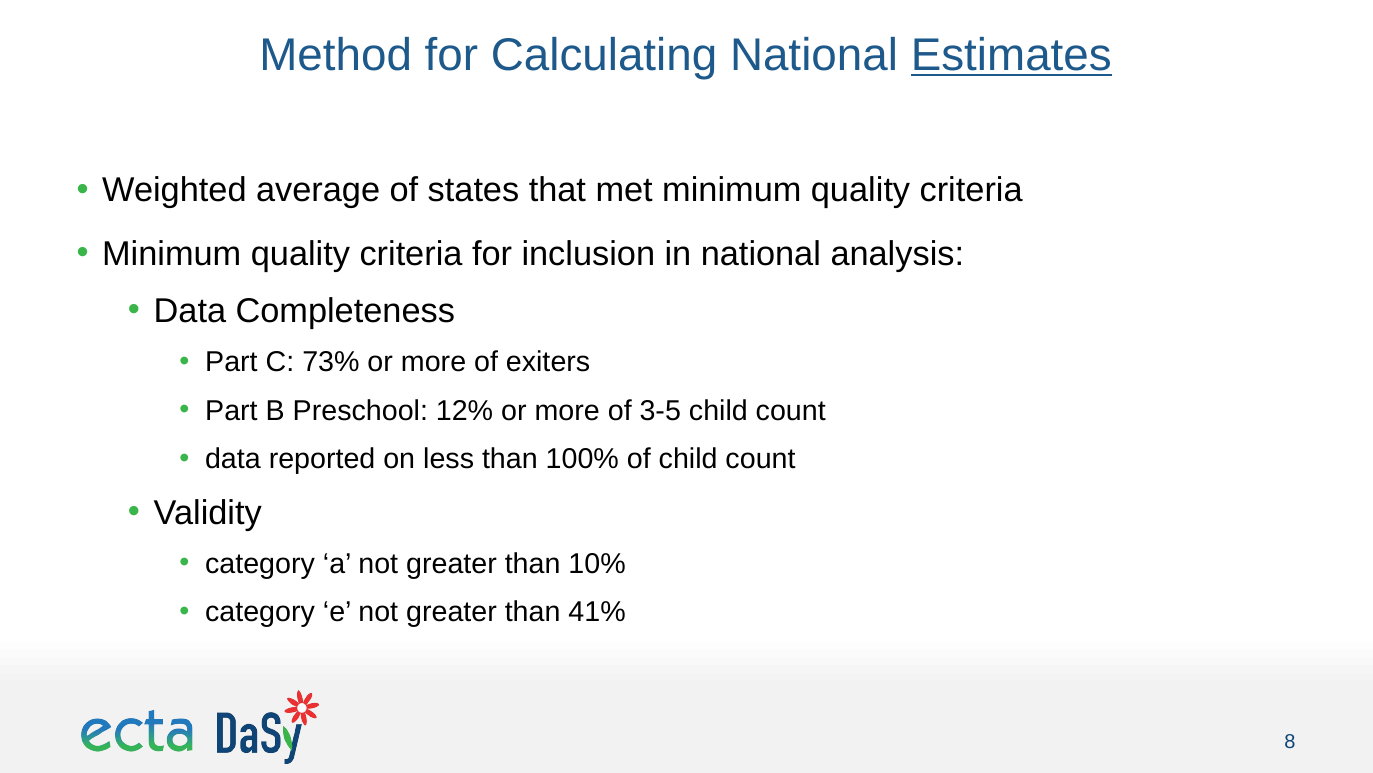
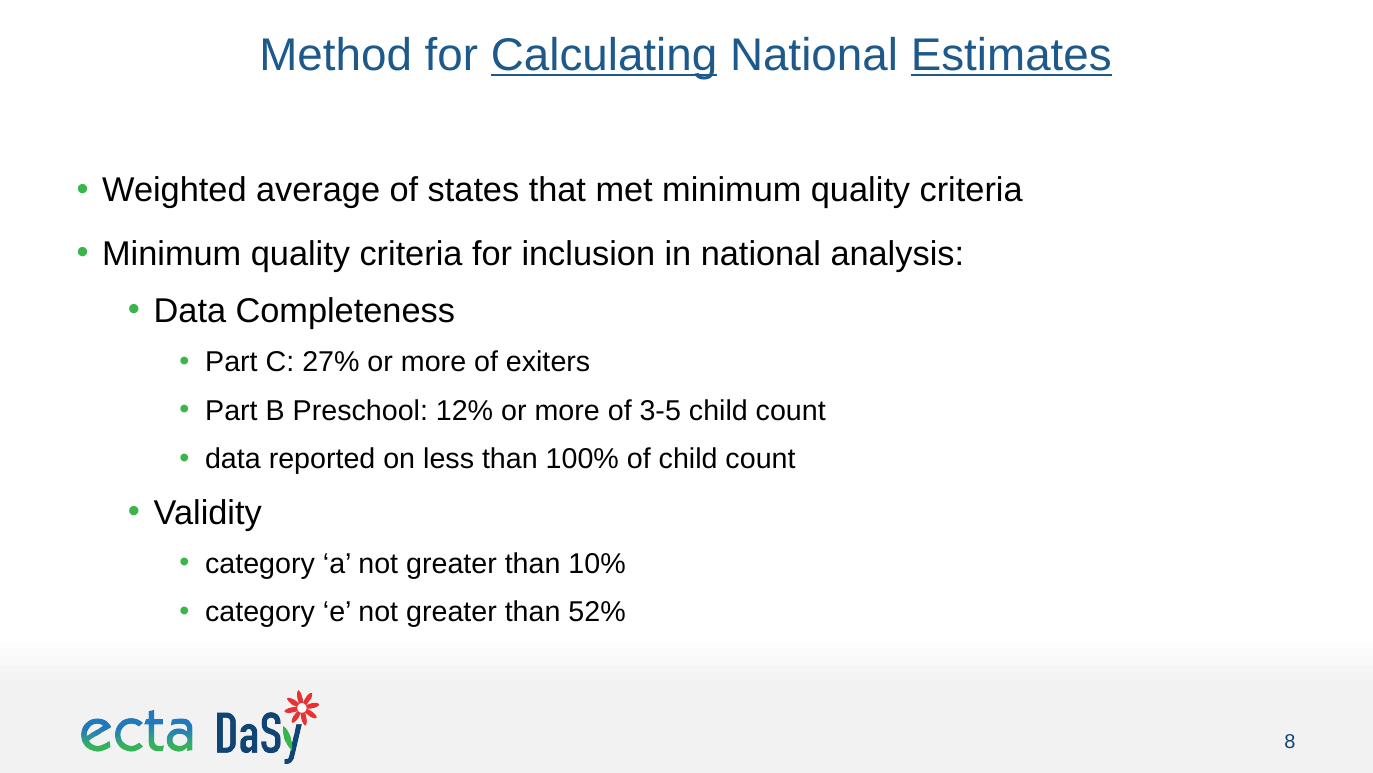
Calculating underline: none -> present
73%: 73% -> 27%
41%: 41% -> 52%
